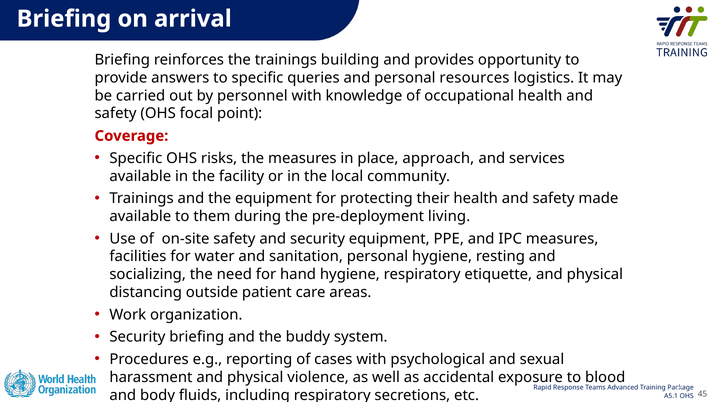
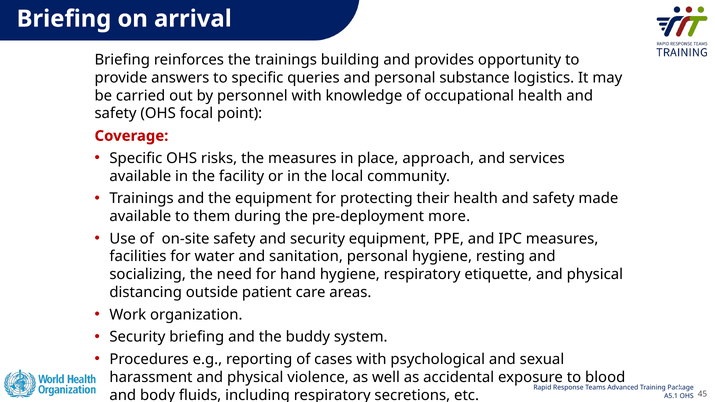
resources: resources -> substance
living: living -> more
